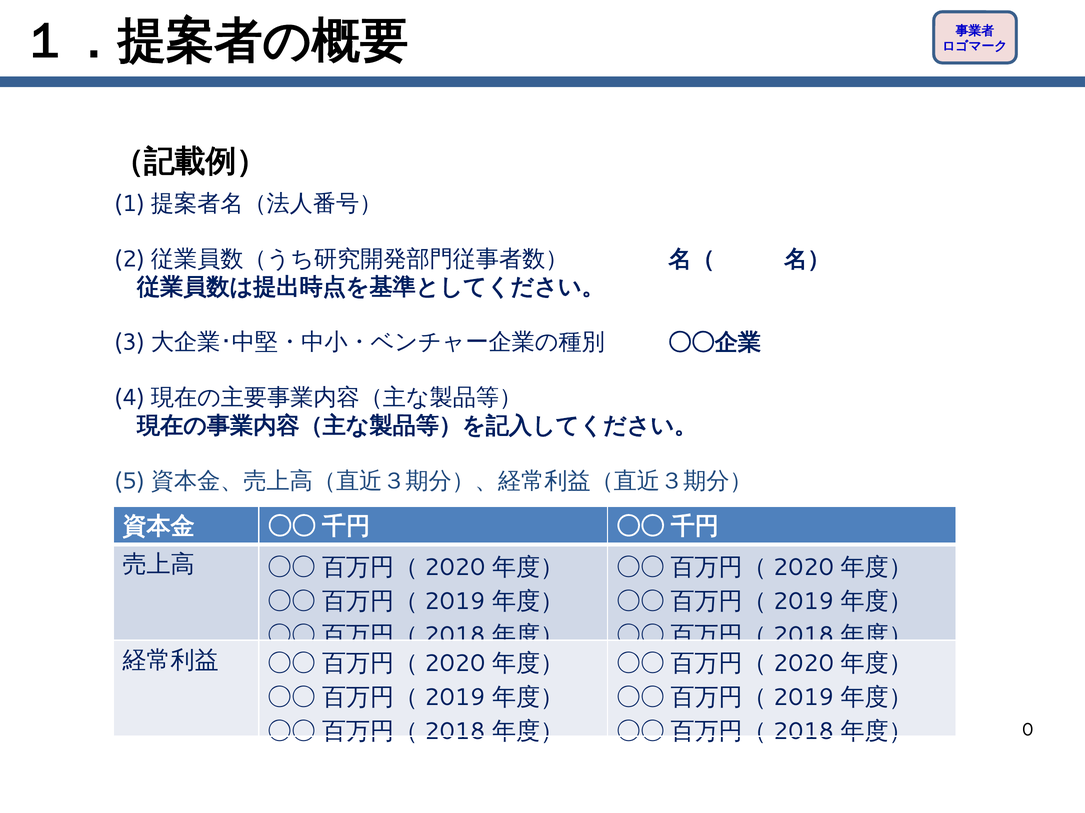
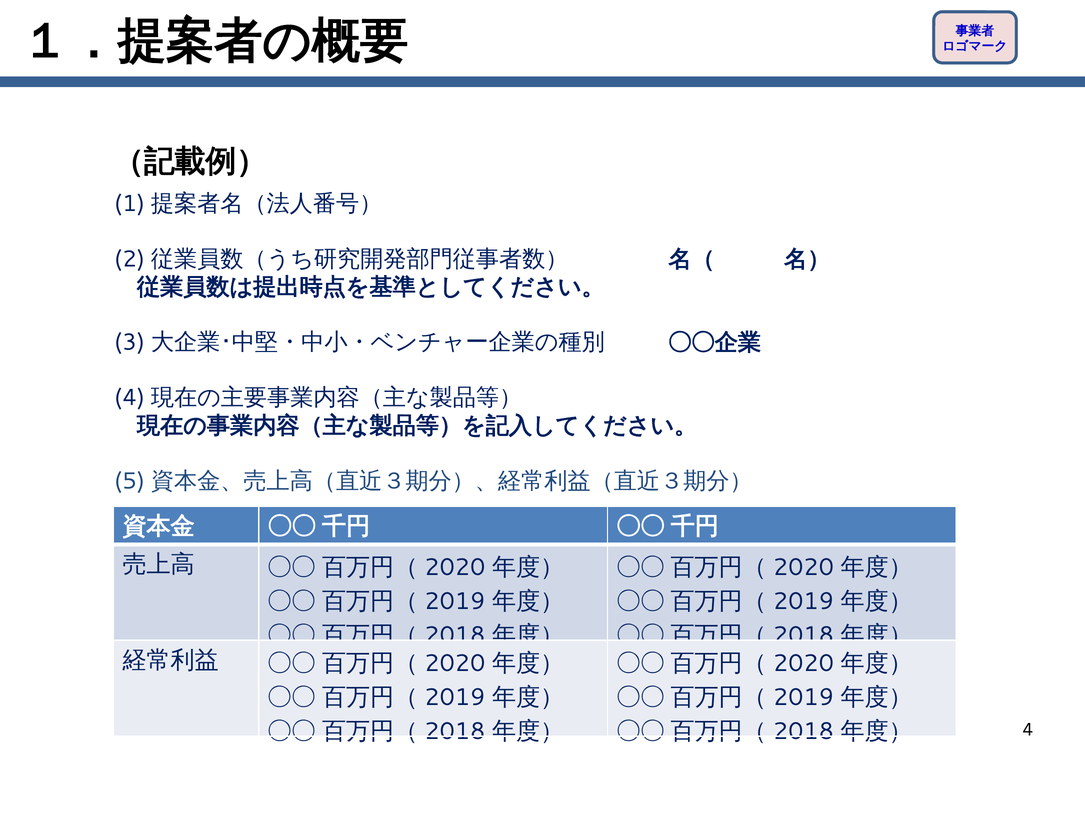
0: 0 -> 4
